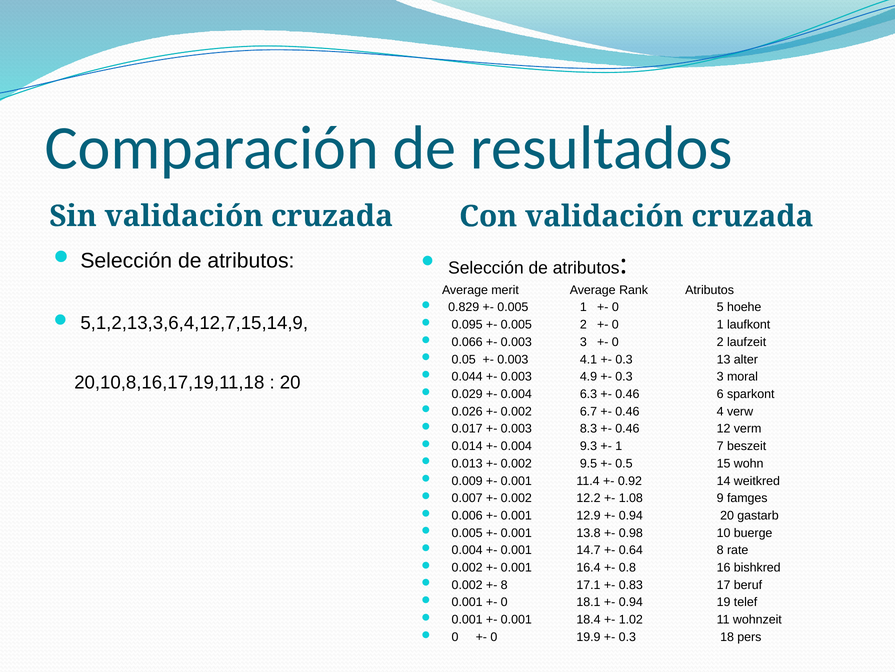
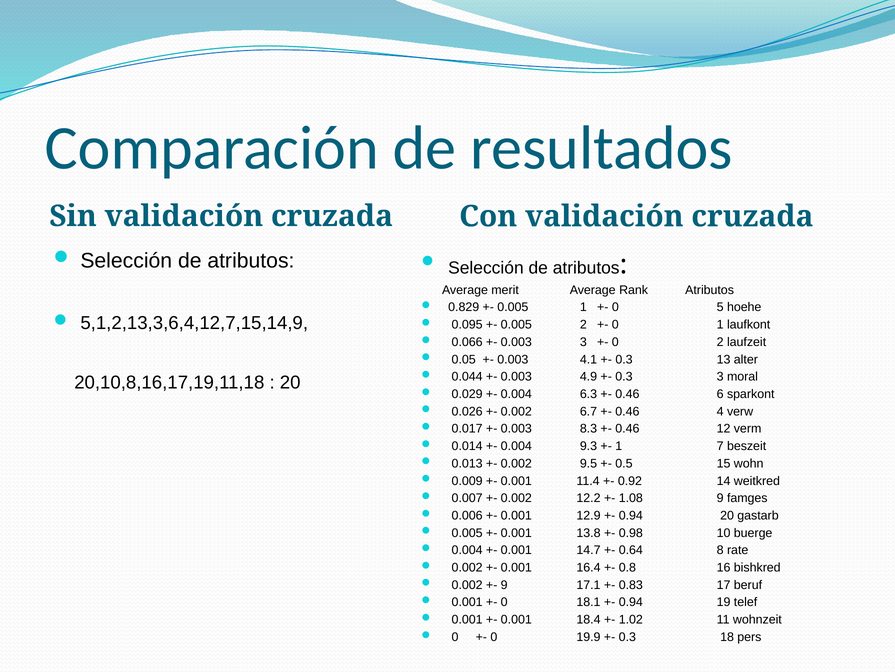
8 at (504, 584): 8 -> 9
